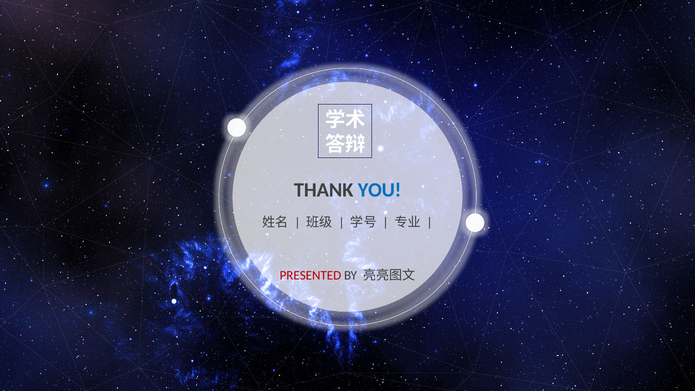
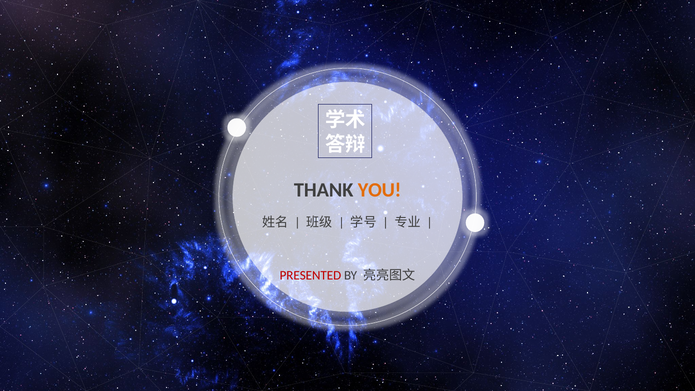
YOU colour: blue -> orange
